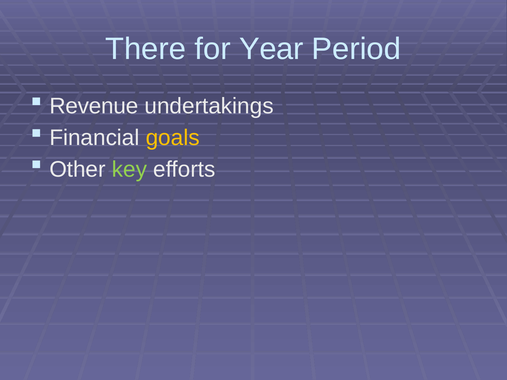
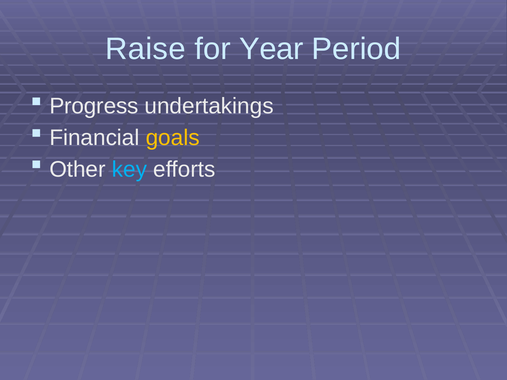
There: There -> Raise
Revenue: Revenue -> Progress
key colour: light green -> light blue
